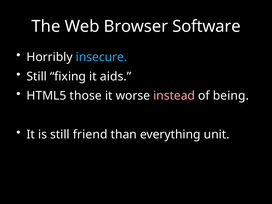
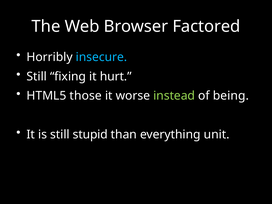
Software: Software -> Factored
aids: aids -> hurt
instead colour: pink -> light green
friend: friend -> stupid
